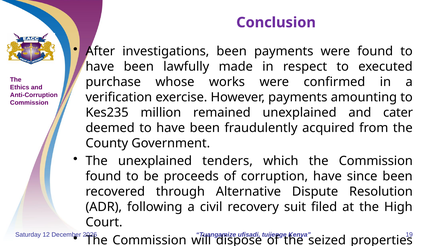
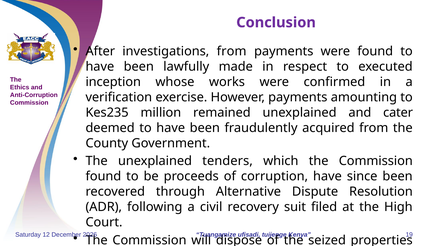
investigations been: been -> from
purchase: purchase -> inception
